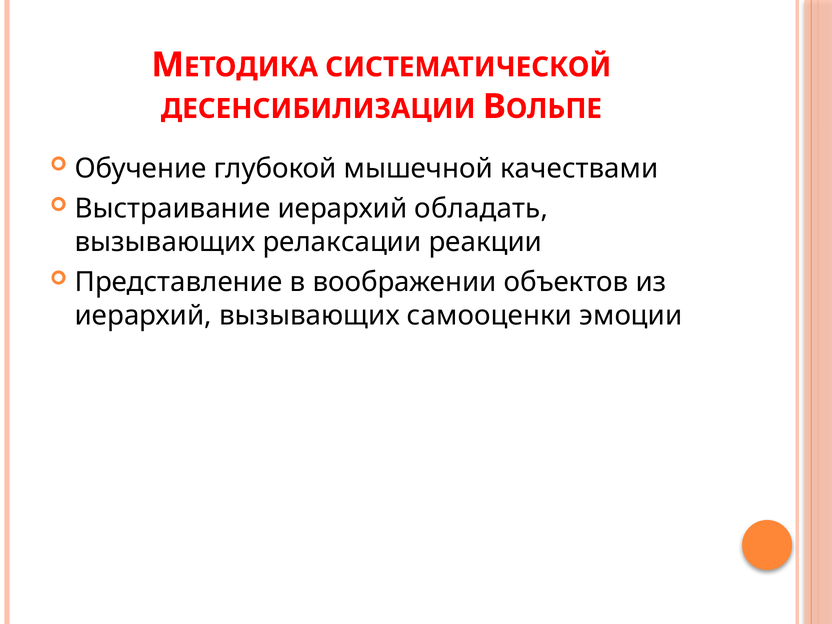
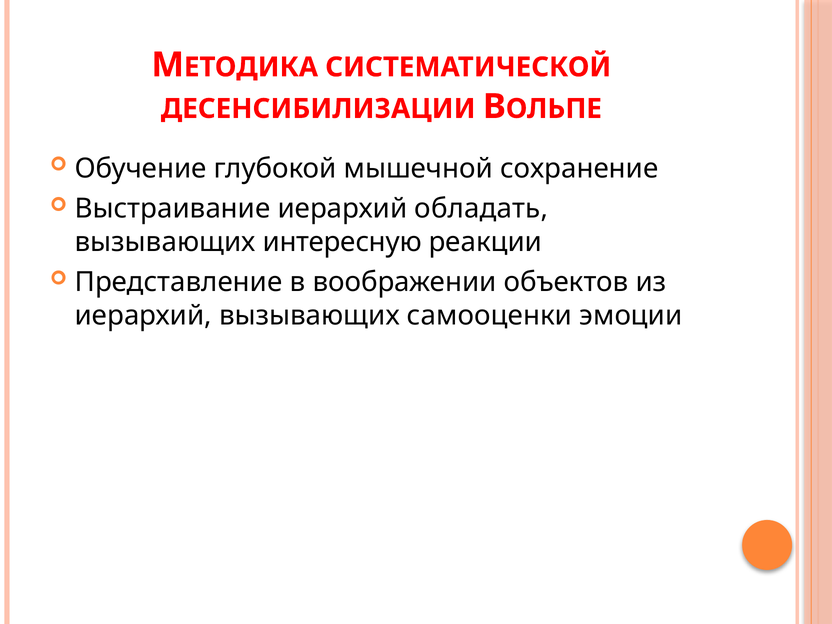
качествами: качествами -> сохранение
релаксации: релаксации -> интересную
